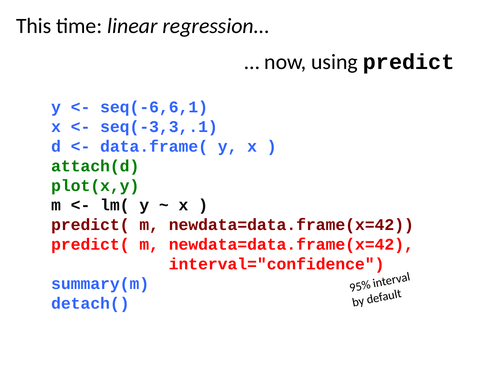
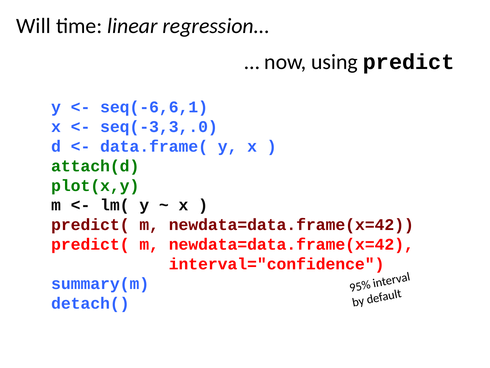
This: This -> Will
seq(-3,3,.1: seq(-3,3,.1 -> seq(-3,3,.0
